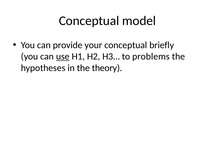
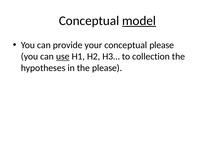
model underline: none -> present
conceptual briefly: briefly -> please
problems: problems -> collection
the theory: theory -> please
